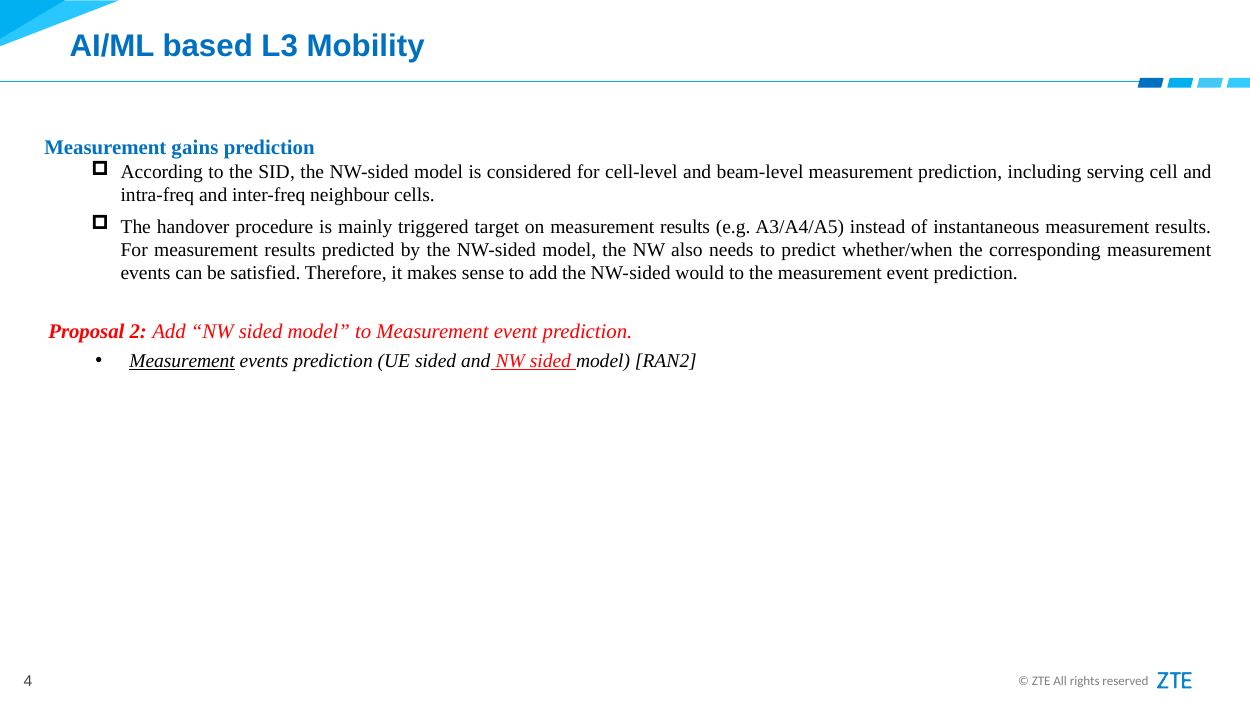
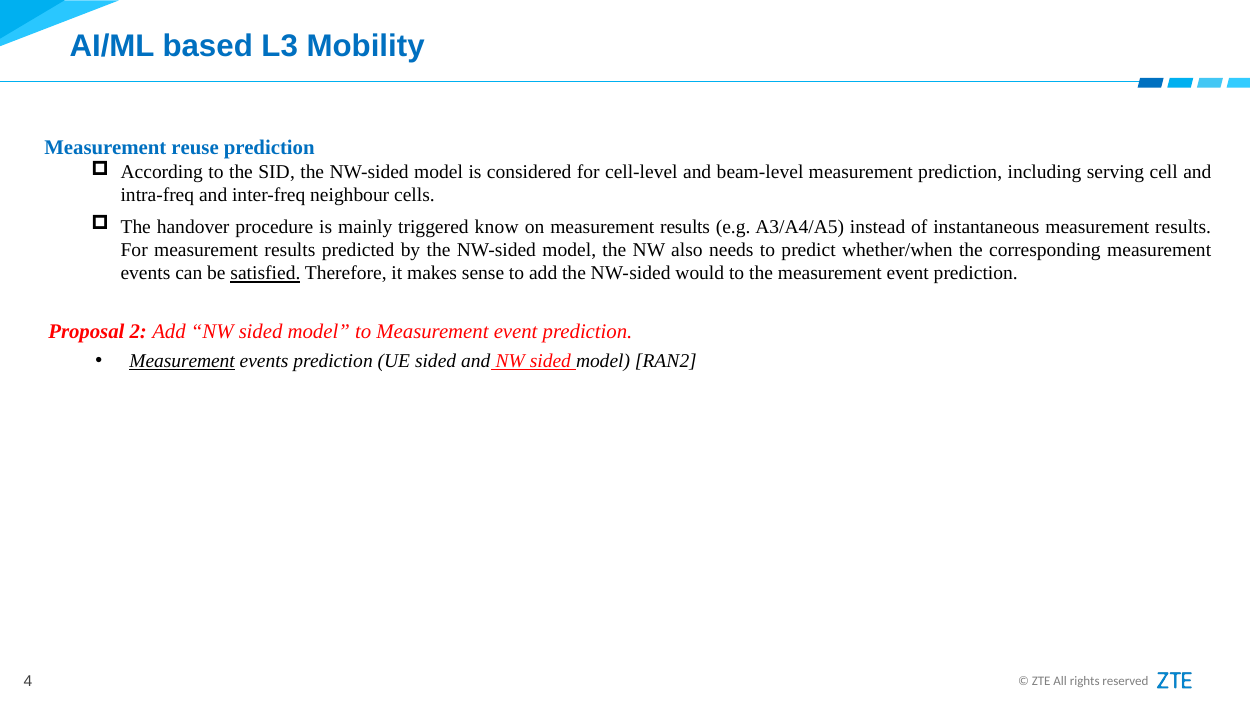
gains: gains -> reuse
target: target -> know
satisfied underline: none -> present
